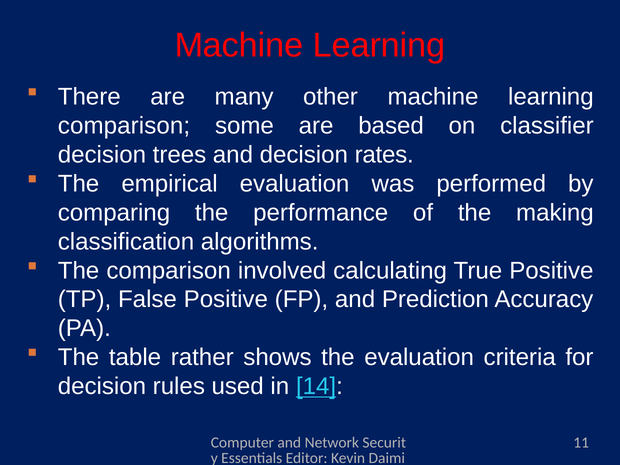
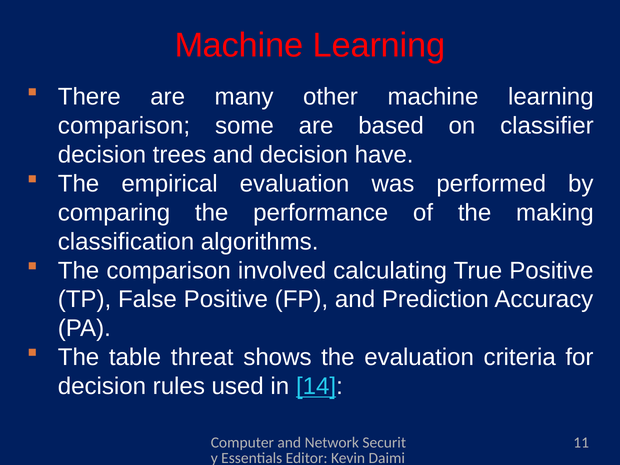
rates: rates -> have
rather: rather -> threat
